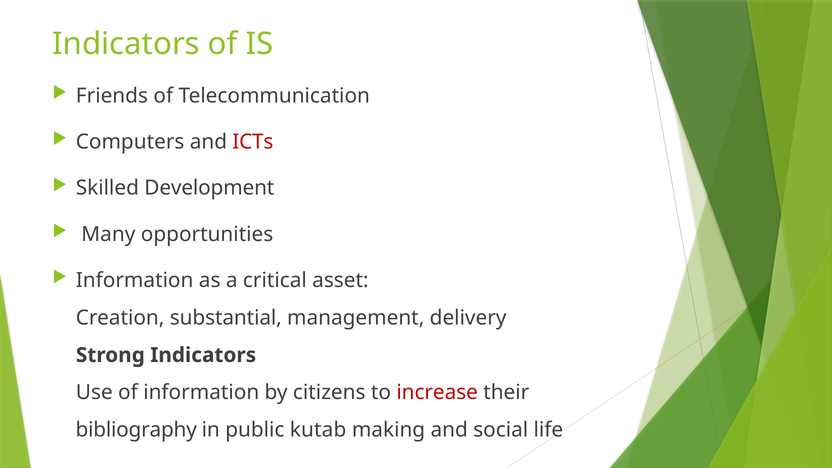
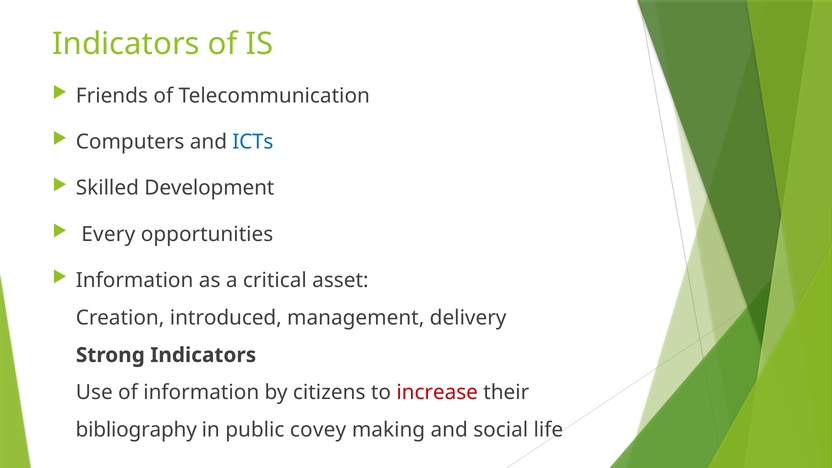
ICTs colour: red -> blue
Many: Many -> Every
substantial: substantial -> introduced
kutab: kutab -> covey
